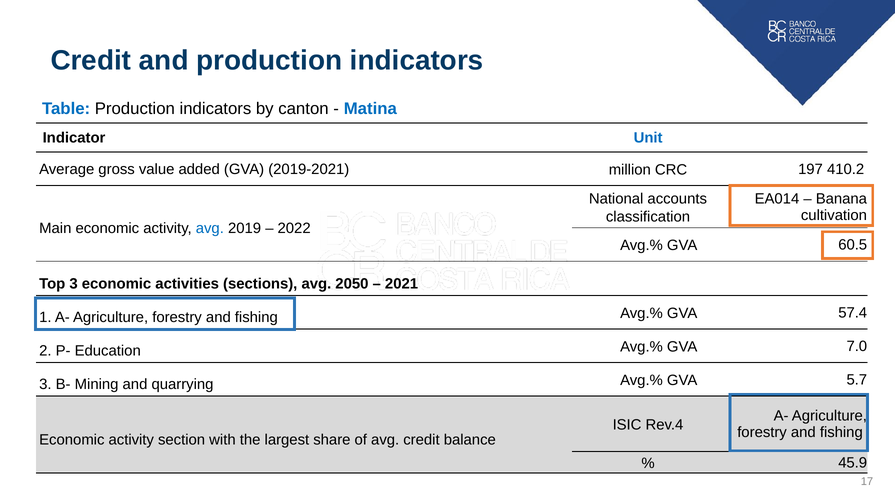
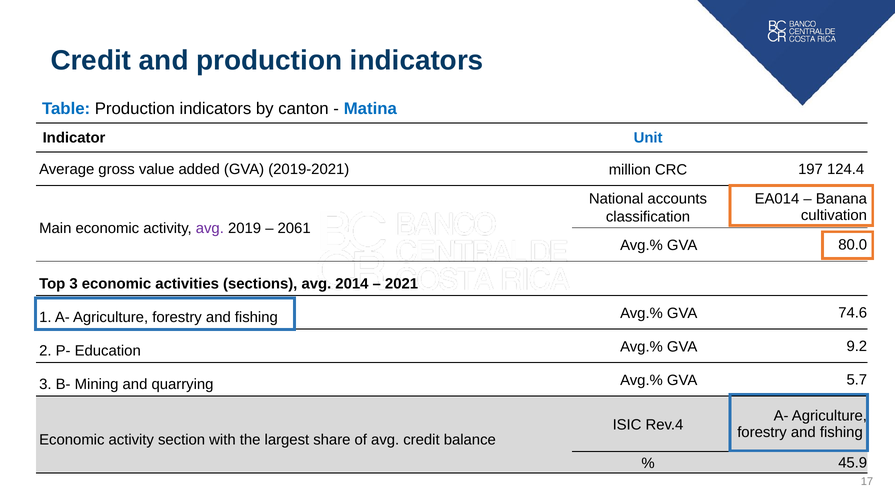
410.2: 410.2 -> 124.4
avg at (210, 228) colour: blue -> purple
2022: 2022 -> 2061
60.5: 60.5 -> 80.0
2050: 2050 -> 2014
57.4: 57.4 -> 74.6
7.0: 7.0 -> 9.2
